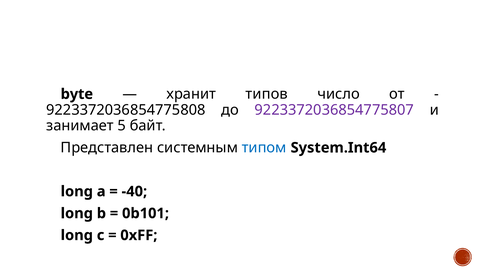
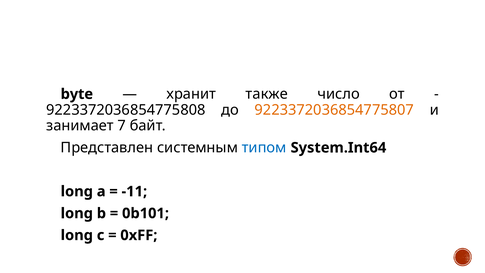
типов: типов -> также
9223372036854775807 colour: purple -> orange
5: 5 -> 7
-40: -40 -> -11
